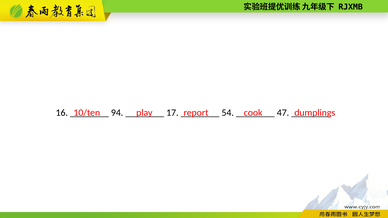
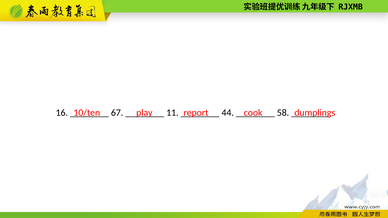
94: 94 -> 67
17: 17 -> 11
54: 54 -> 44
47: 47 -> 58
